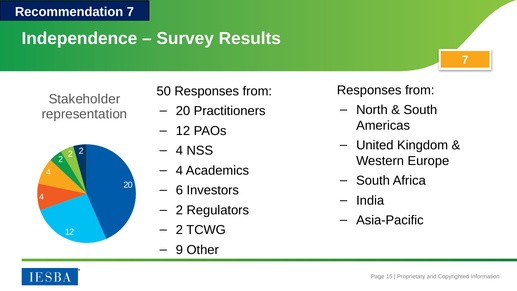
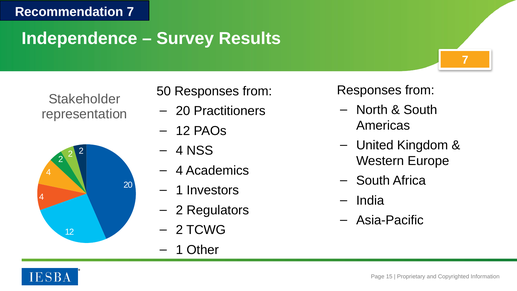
6 at (179, 190): 6 -> 1
9 at (179, 250): 9 -> 1
